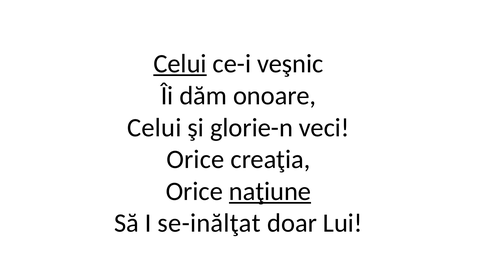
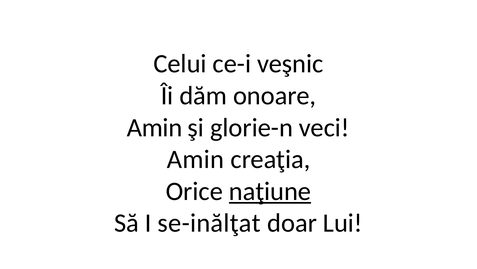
Celui at (180, 64) underline: present -> none
Celui at (154, 127): Celui -> Amin
Orice at (195, 159): Orice -> Amin
